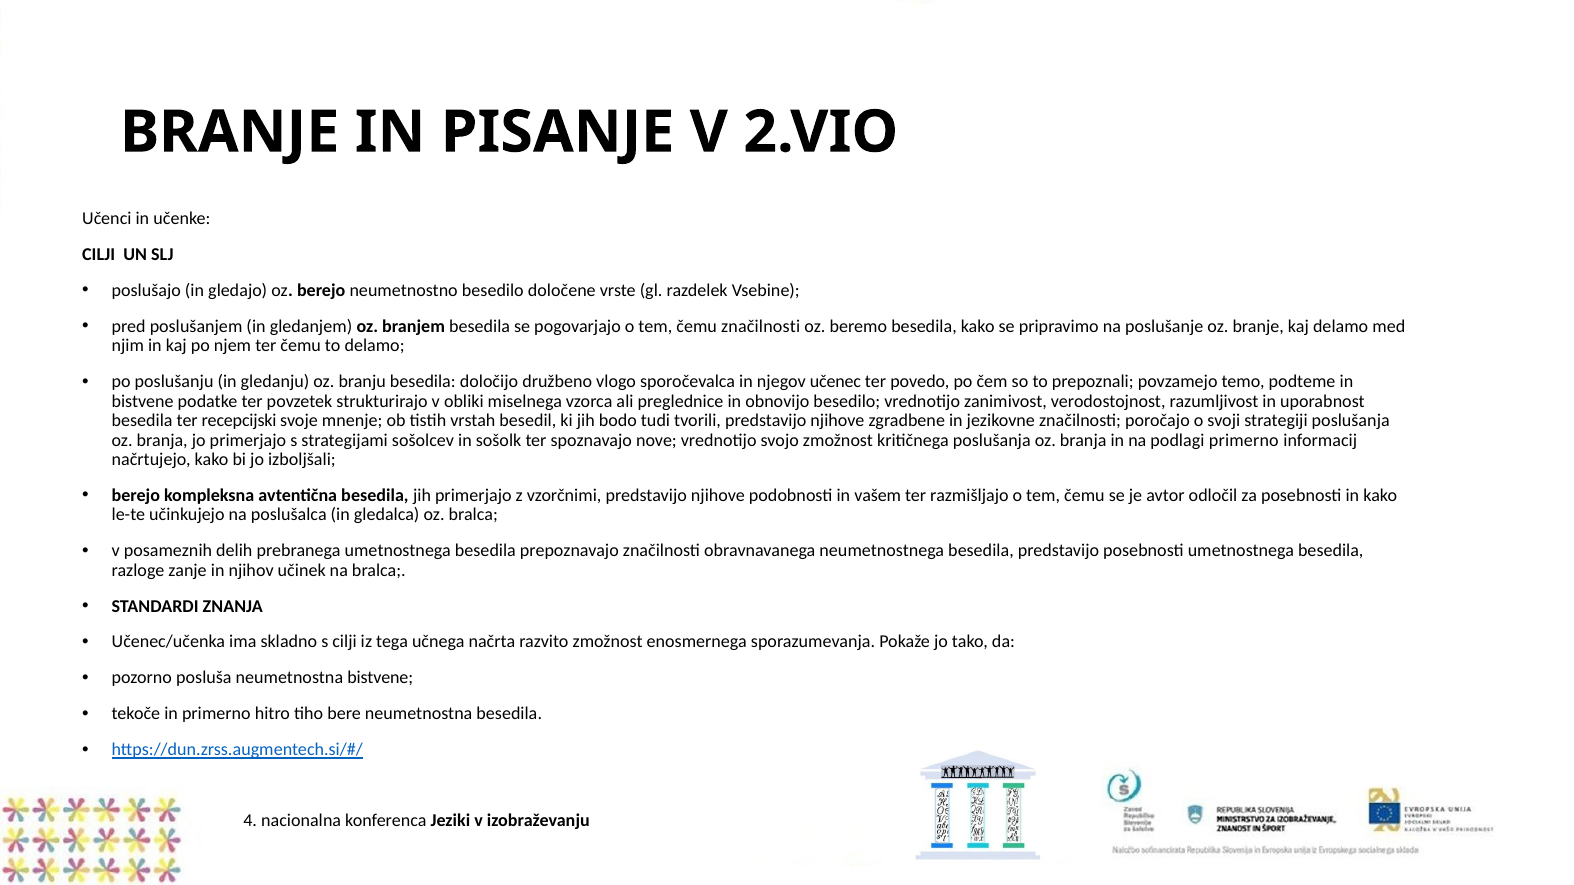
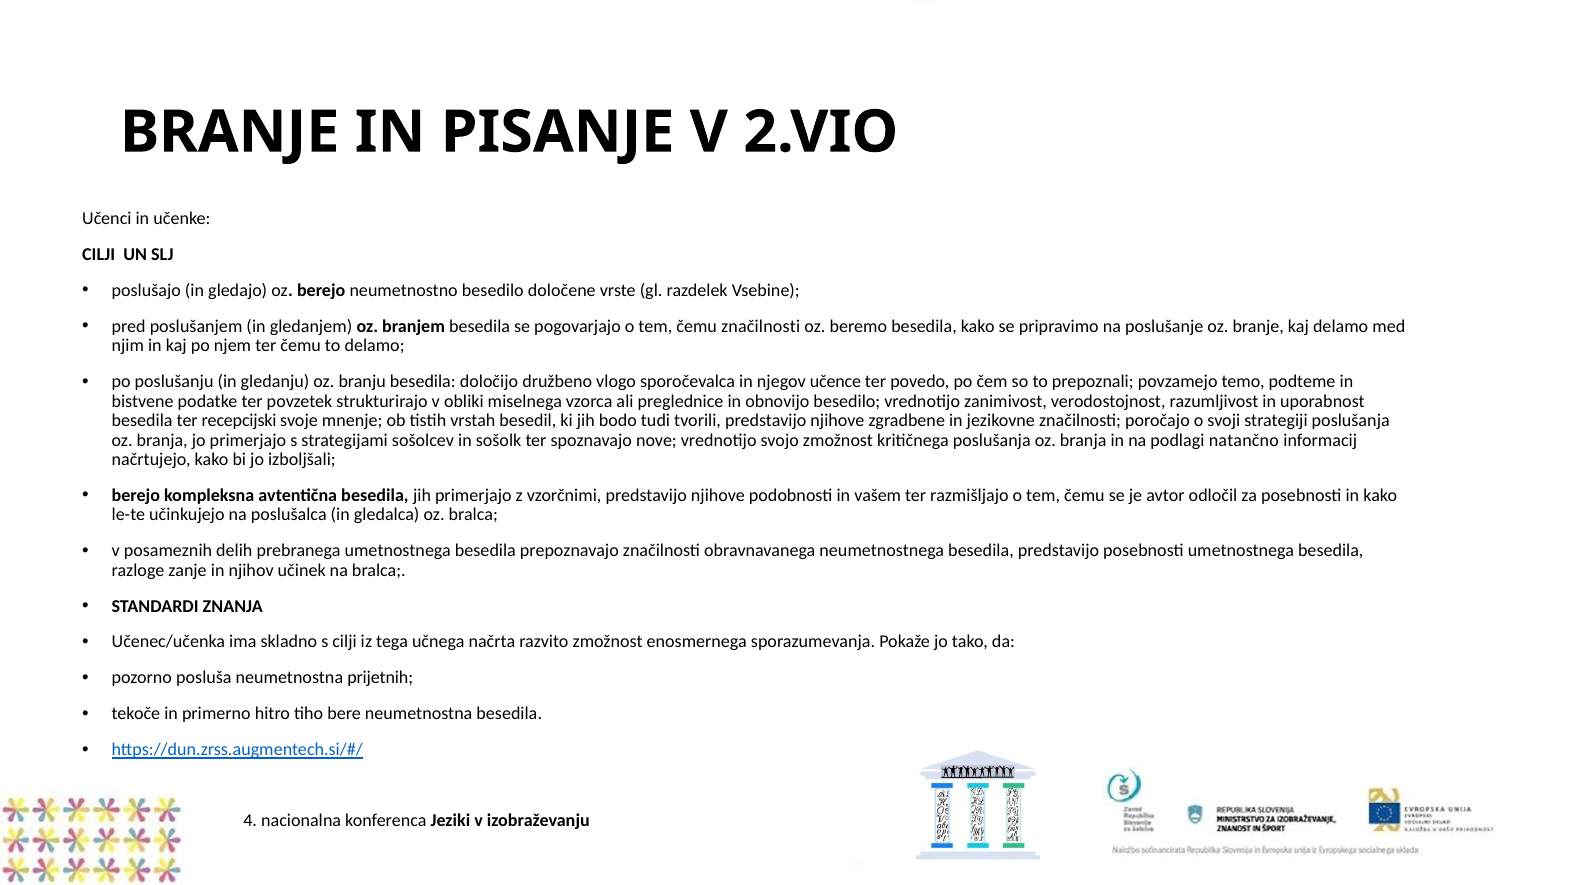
učenec: učenec -> učence
podlagi primerno: primerno -> natančno
neumetnostna bistvene: bistvene -> prijetnih
